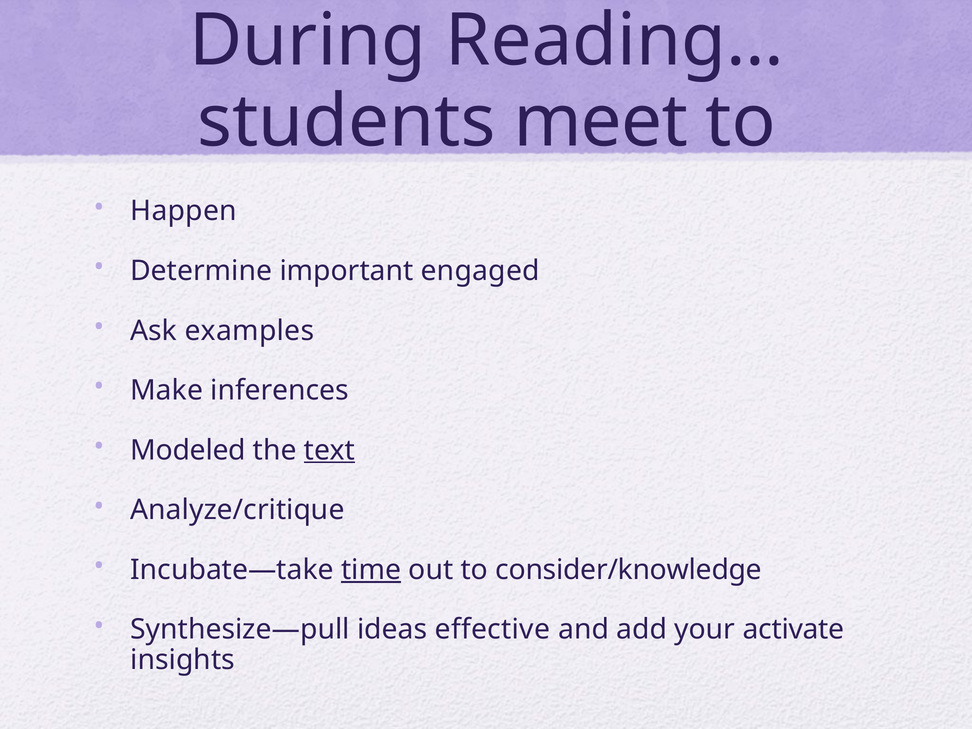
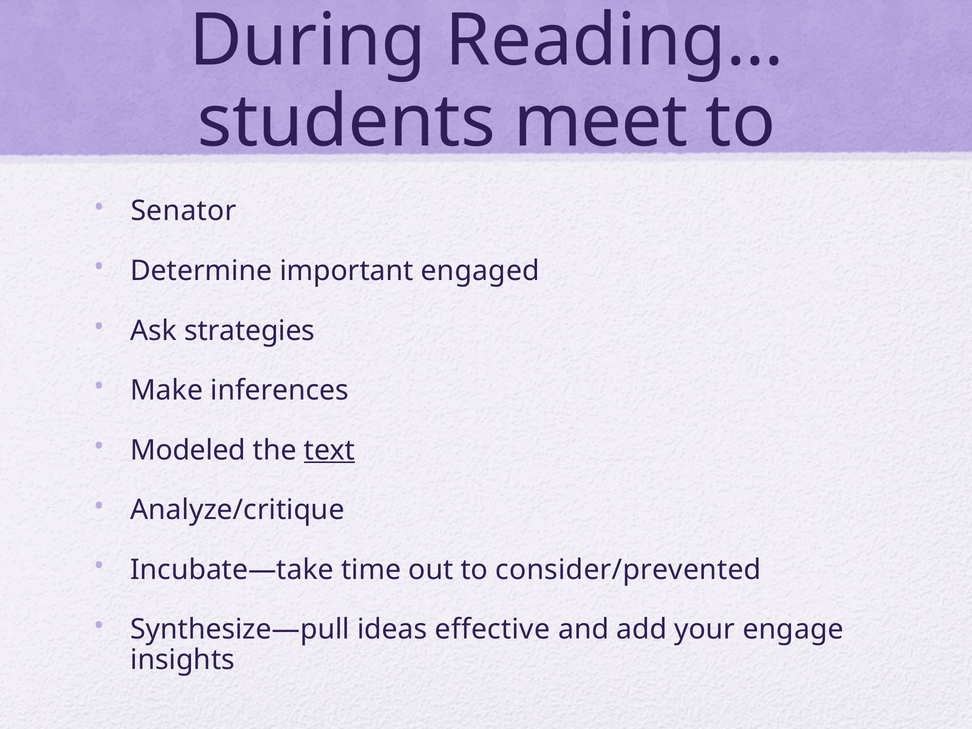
Happen: Happen -> Senator
examples: examples -> strategies
time underline: present -> none
consider/knowledge: consider/knowledge -> consider/prevented
activate: activate -> engage
